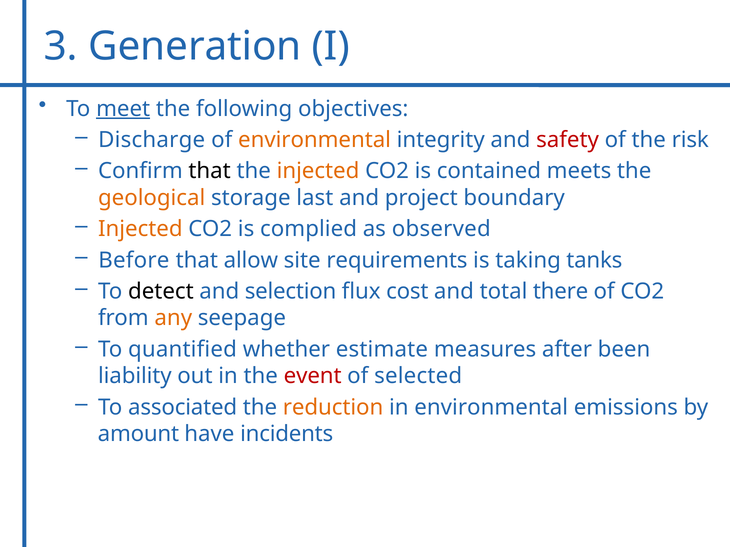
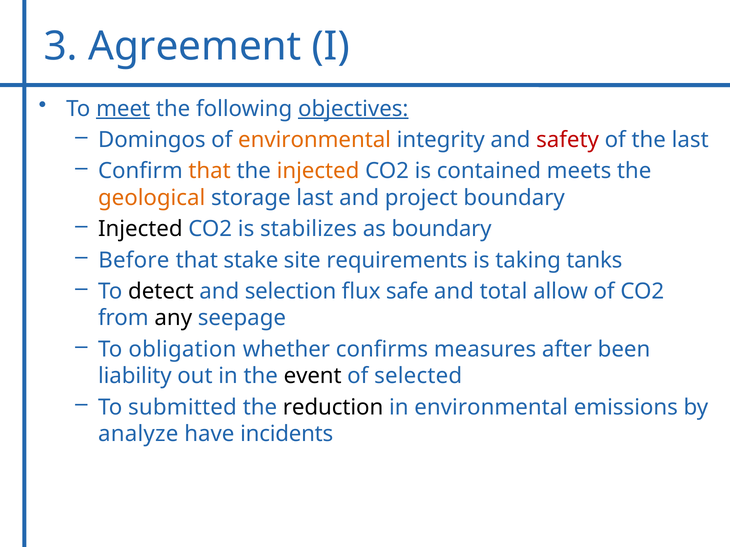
Generation: Generation -> Agreement
objectives underline: none -> present
Discharge: Discharge -> Domingos
the risk: risk -> last
that at (210, 171) colour: black -> orange
Injected at (140, 229) colour: orange -> black
complied: complied -> stabilizes
as observed: observed -> boundary
allow: allow -> stake
cost: cost -> safe
there: there -> allow
any colour: orange -> black
quantified: quantified -> obligation
estimate: estimate -> confirms
event colour: red -> black
associated: associated -> submitted
reduction colour: orange -> black
amount: amount -> analyze
